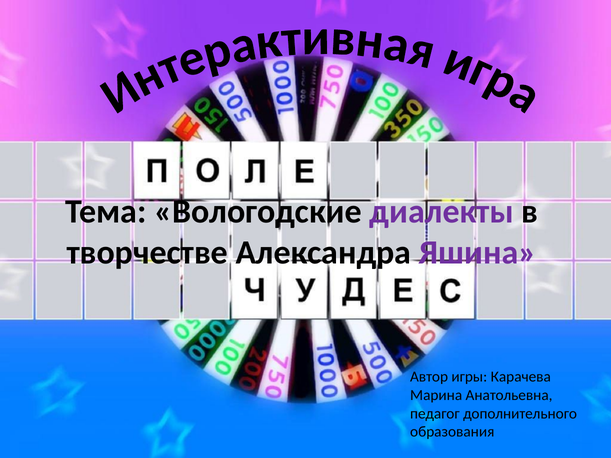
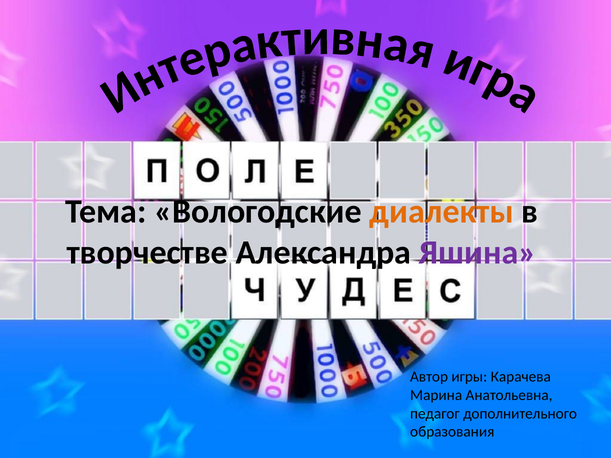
диалекты colour: purple -> orange
